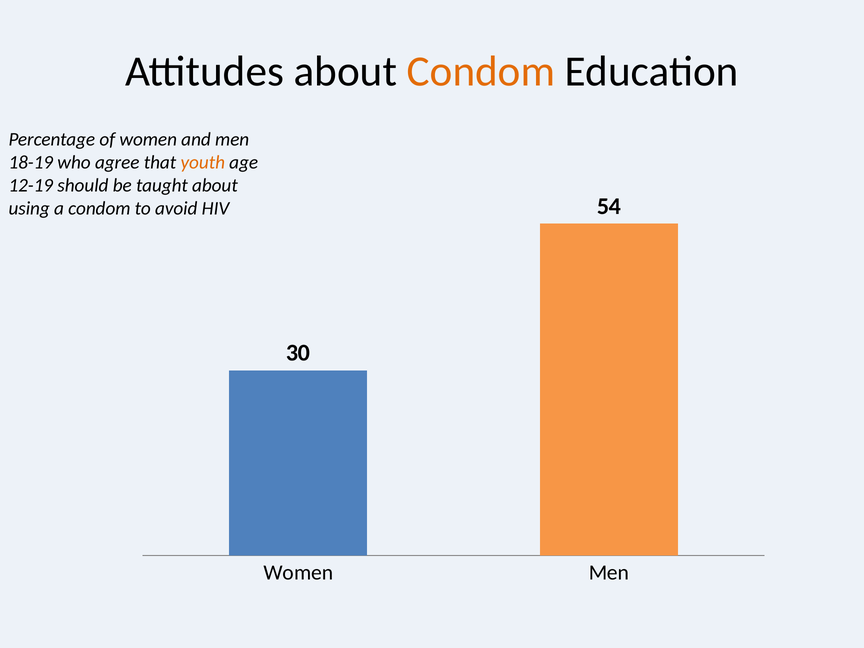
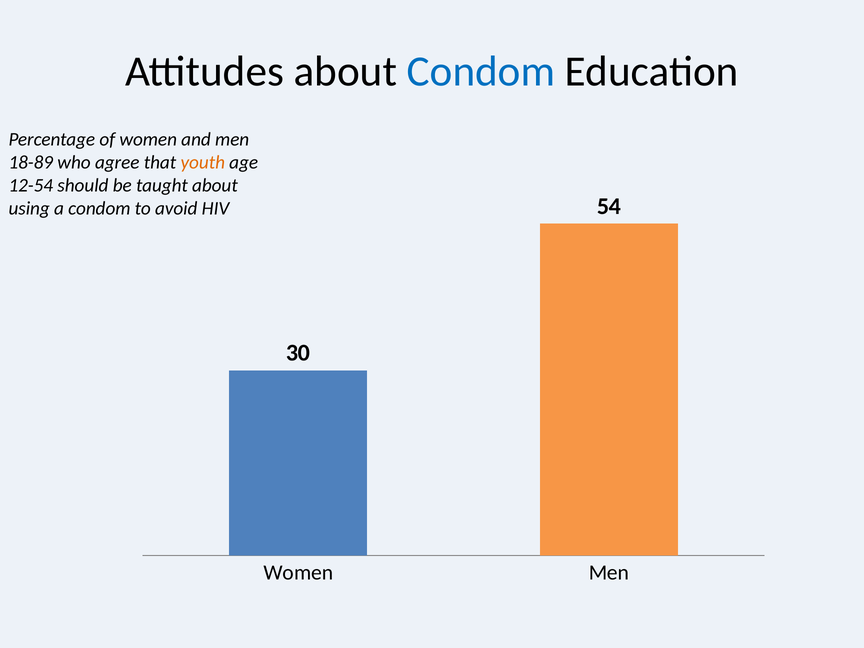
Condom at (481, 71) colour: orange -> blue
18-19: 18-19 -> 18-89
12-19: 12-19 -> 12-54
